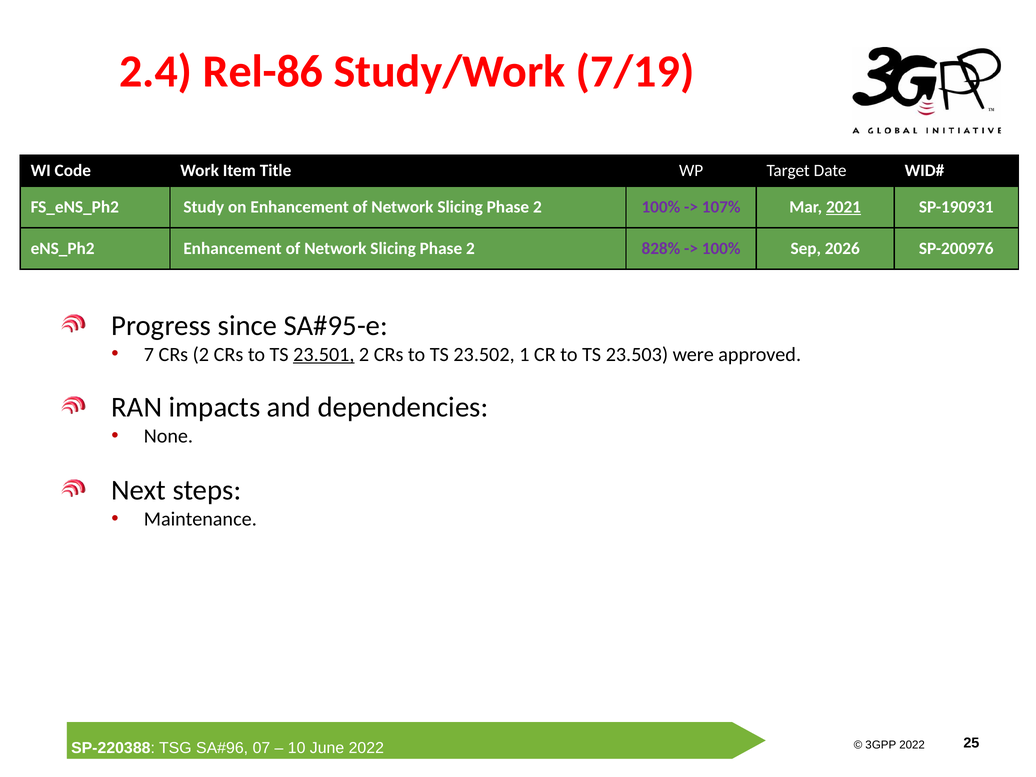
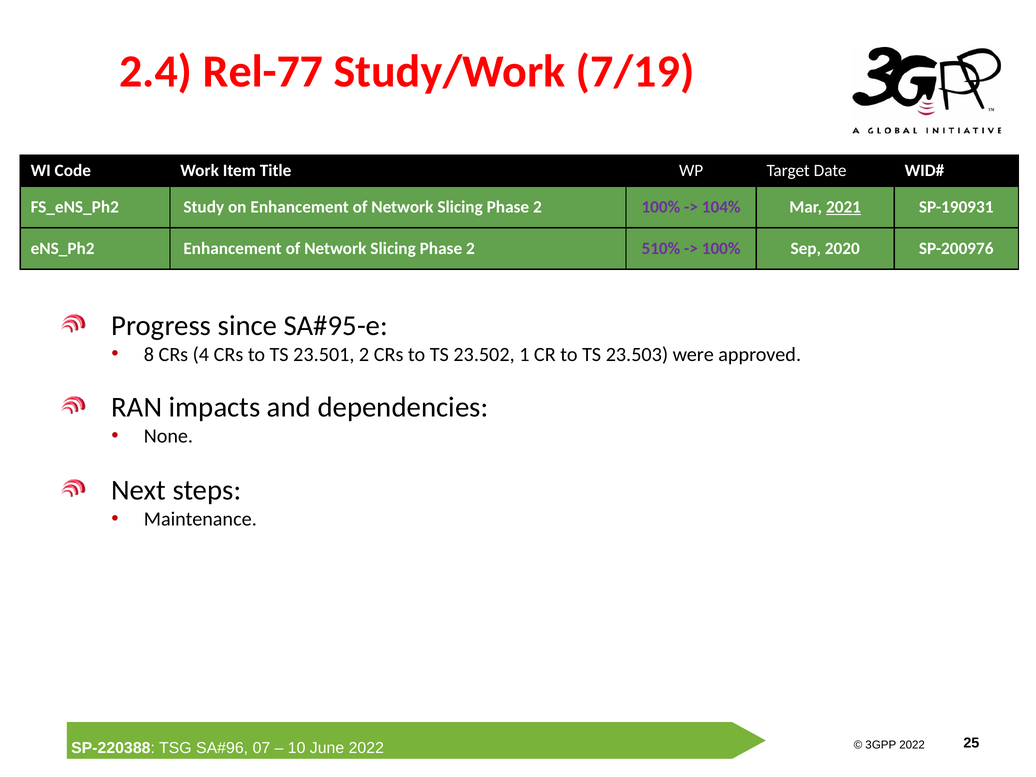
Rel-86: Rel-86 -> Rel-77
107%: 107% -> 104%
828%: 828% -> 510%
2026: 2026 -> 2020
7: 7 -> 8
CRs 2: 2 -> 4
23.501 underline: present -> none
